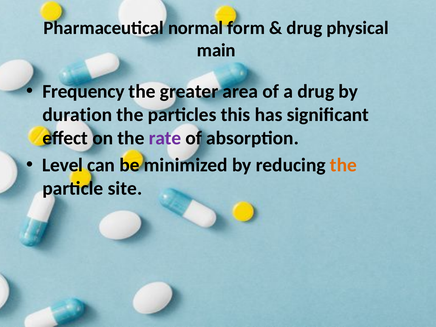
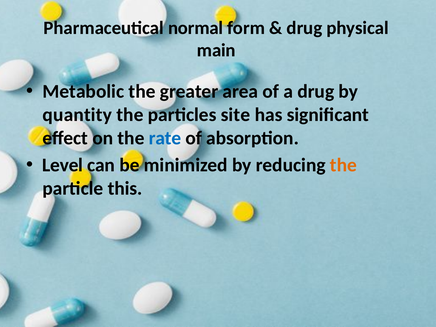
Frequency: Frequency -> Metabolic
duration: duration -> quantity
this: this -> site
rate colour: purple -> blue
site: site -> this
